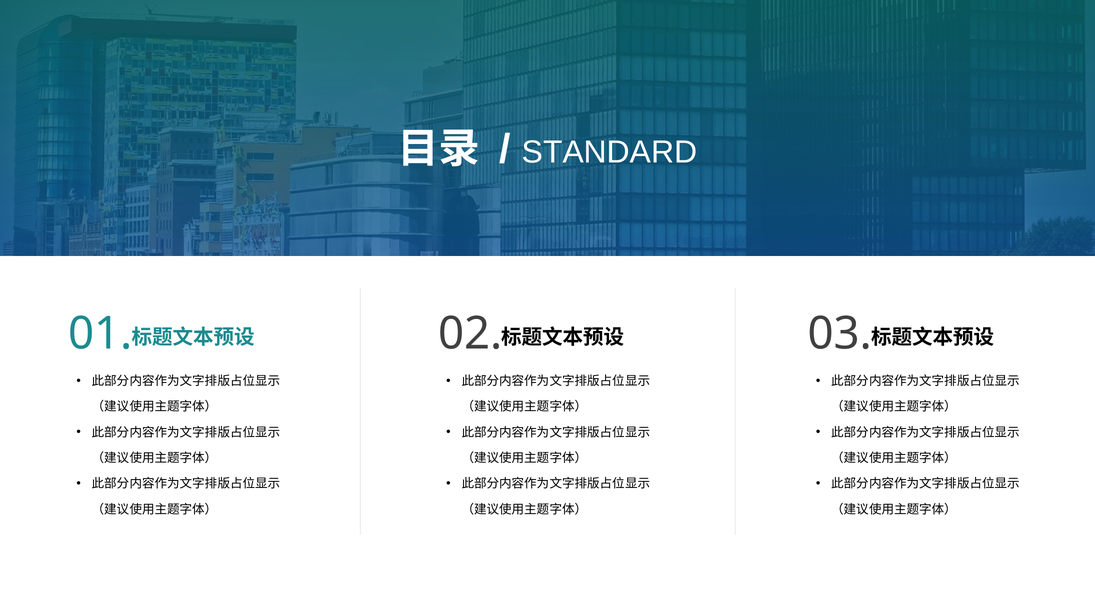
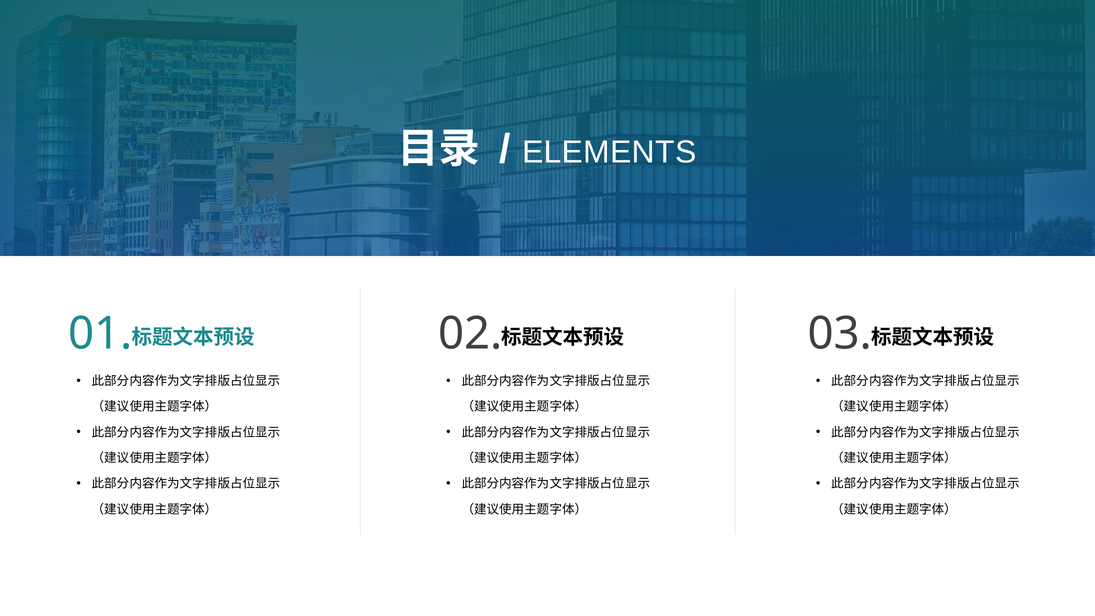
STANDARD: STANDARD -> ELEMENTS
